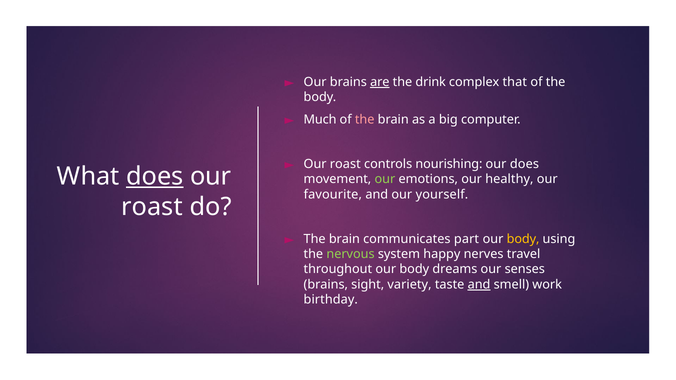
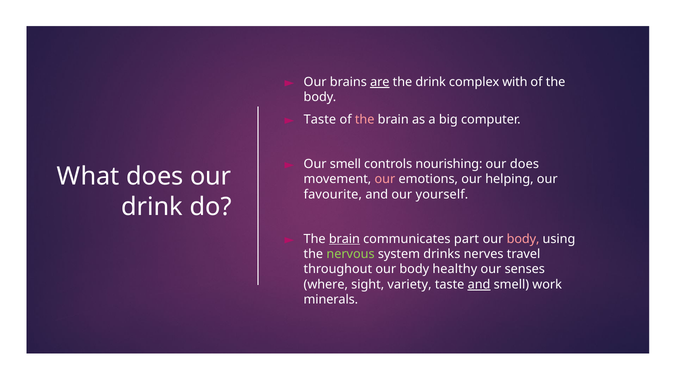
that: that -> with
Much at (320, 120): Much -> Taste
roast at (345, 164): roast -> smell
does at (155, 177) underline: present -> none
our at (385, 179) colour: light green -> pink
healthy: healthy -> helping
roast at (152, 207): roast -> drink
brain at (344, 239) underline: none -> present
body at (523, 239) colour: yellow -> pink
happy: happy -> drinks
dreams: dreams -> healthy
brains at (326, 285): brains -> where
birthday: birthday -> minerals
